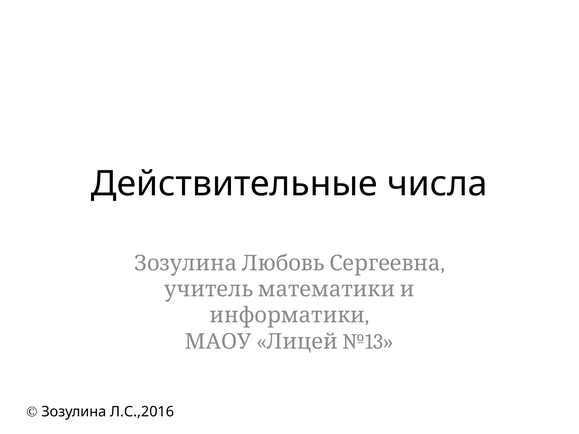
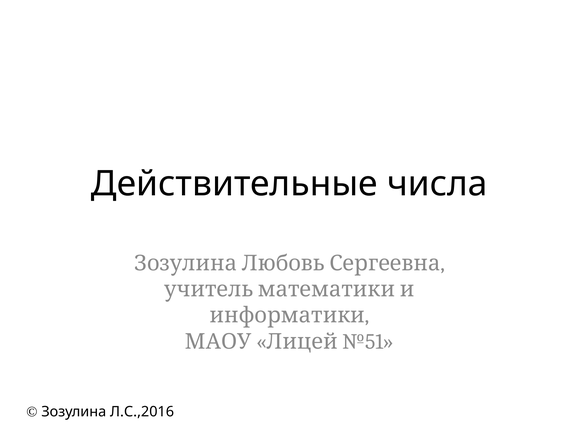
№13: №13 -> №51
